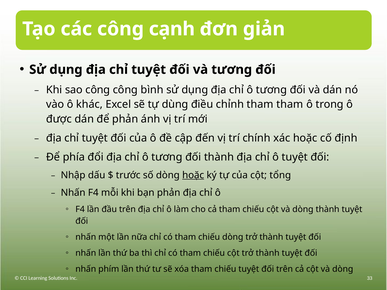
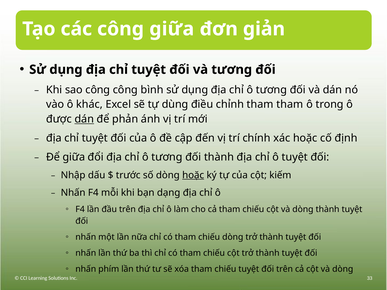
công cạnh: cạnh -> giữa
dán at (84, 119) underline: none -> present
Để phía: phía -> giữa
tổng: tổng -> kiếm
bạn phản: phản -> dạng
